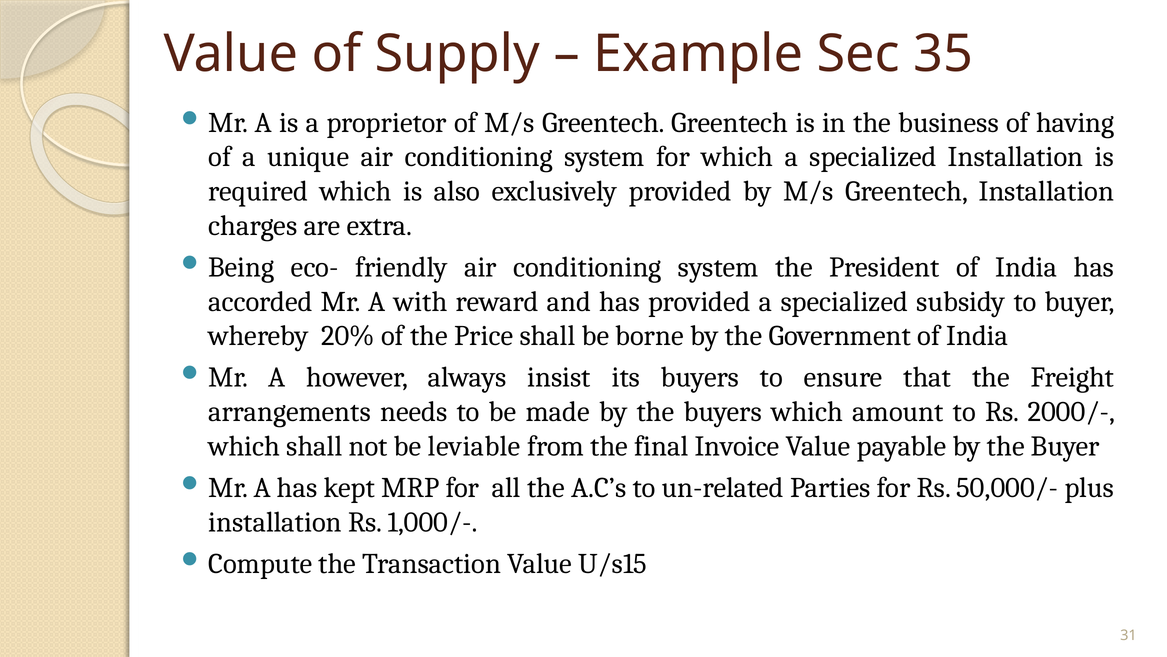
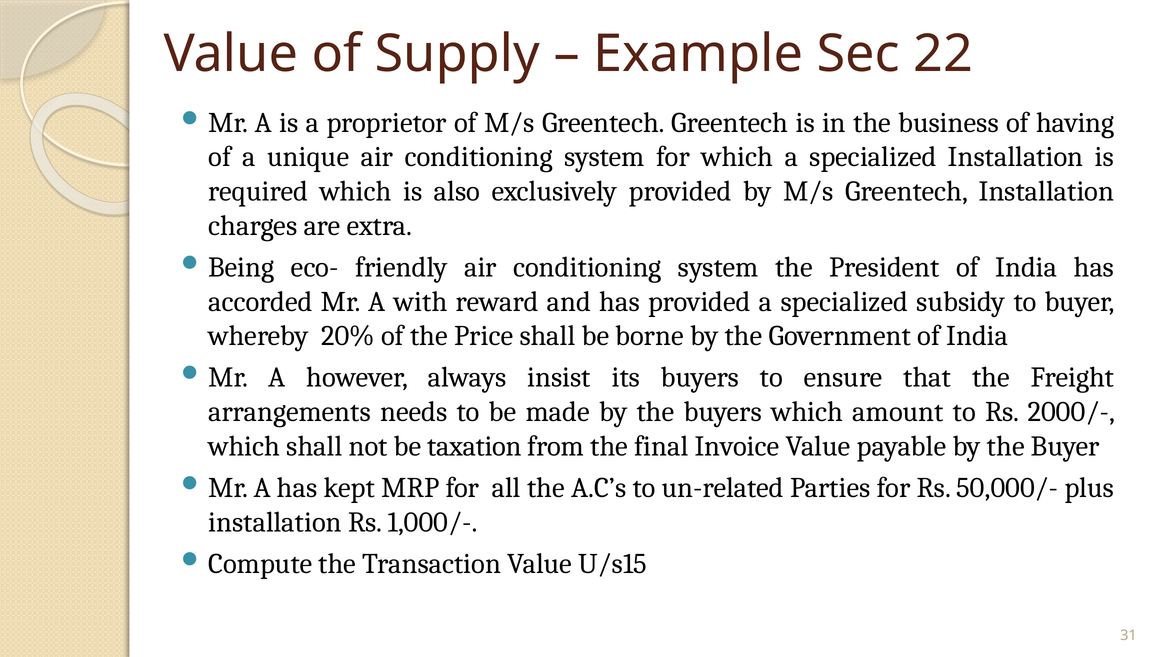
35: 35 -> 22
leviable: leviable -> taxation
